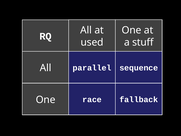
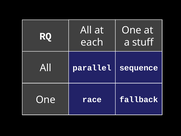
used: used -> each
